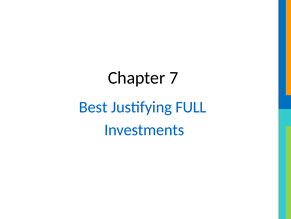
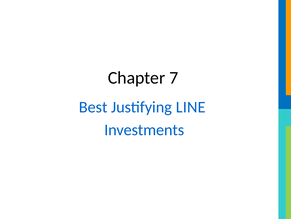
FULL: FULL -> LINE
